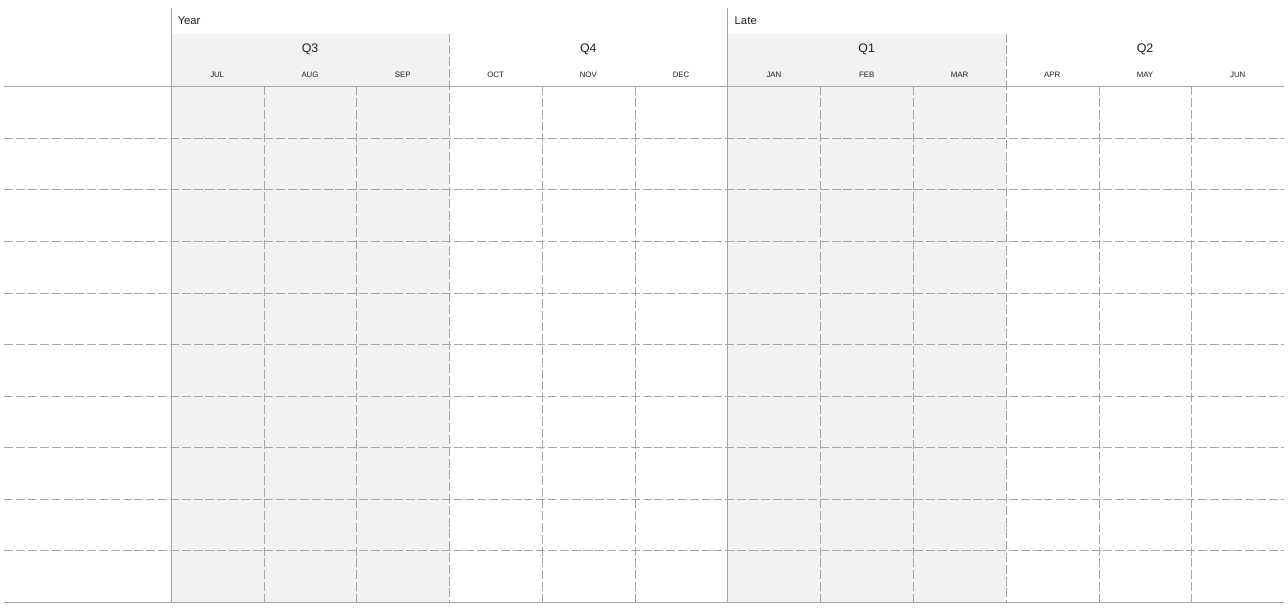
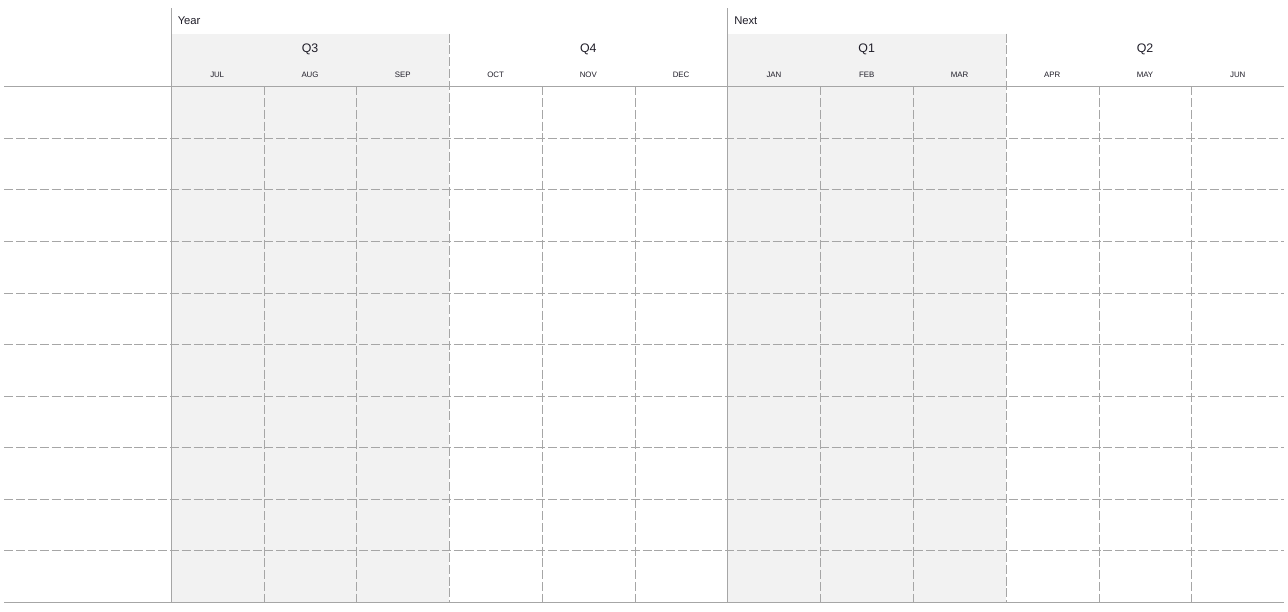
Late: Late -> Next
